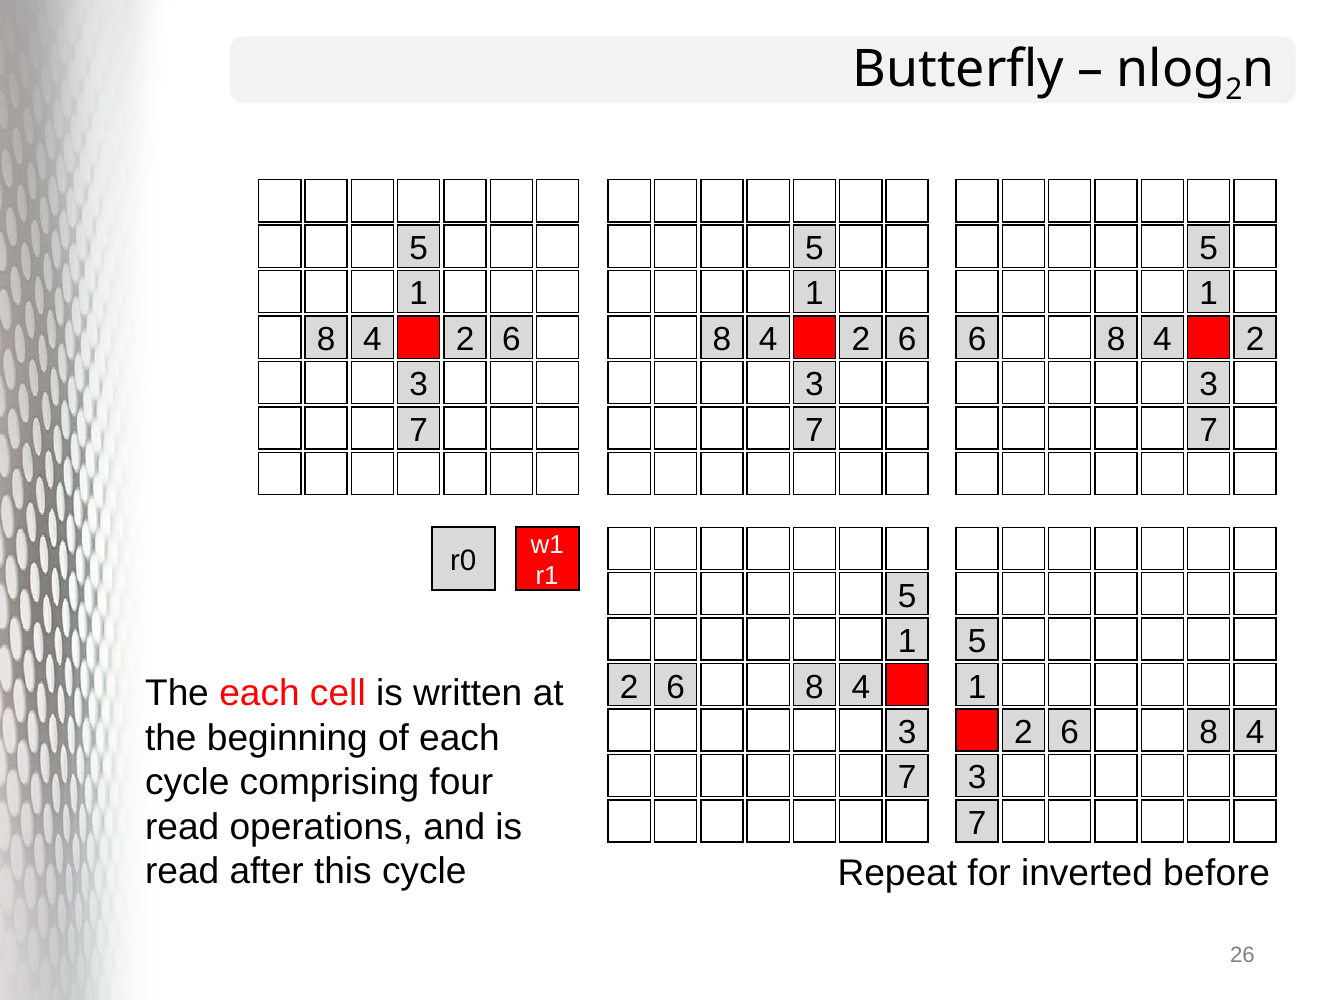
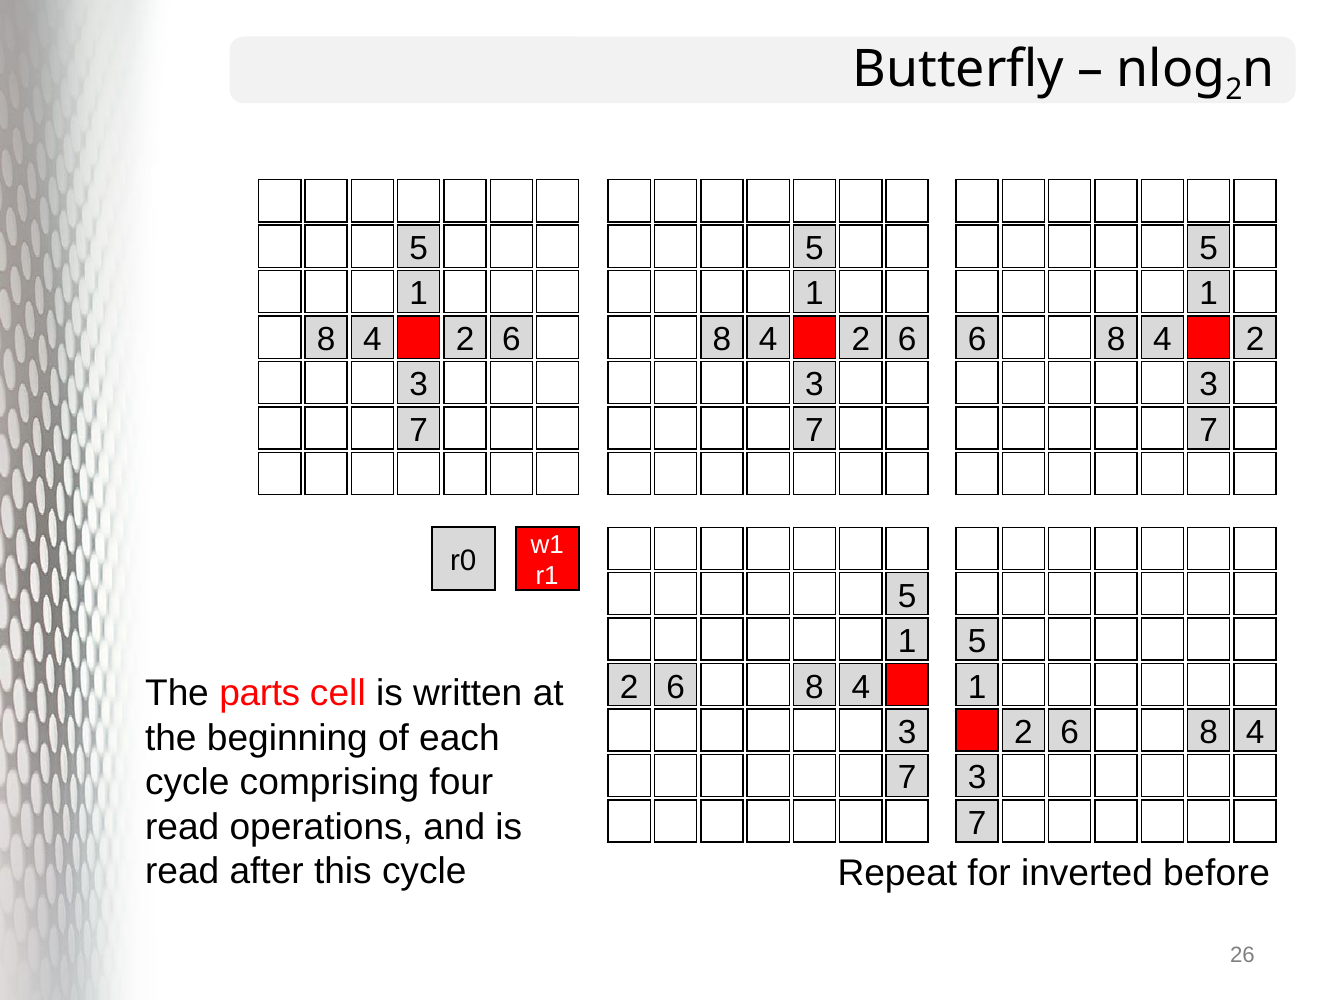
The each: each -> parts
